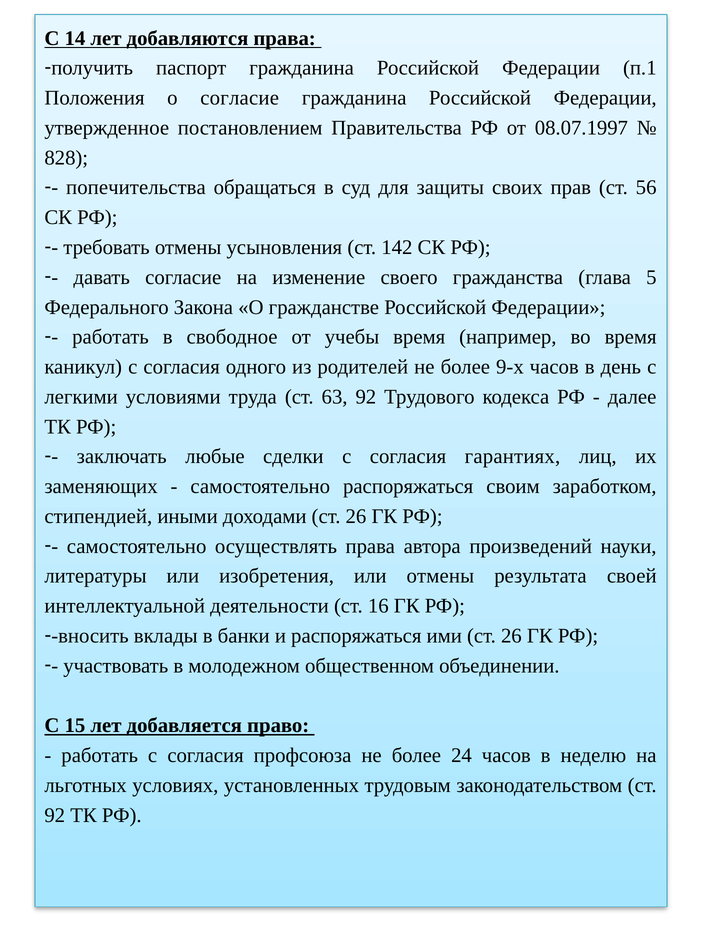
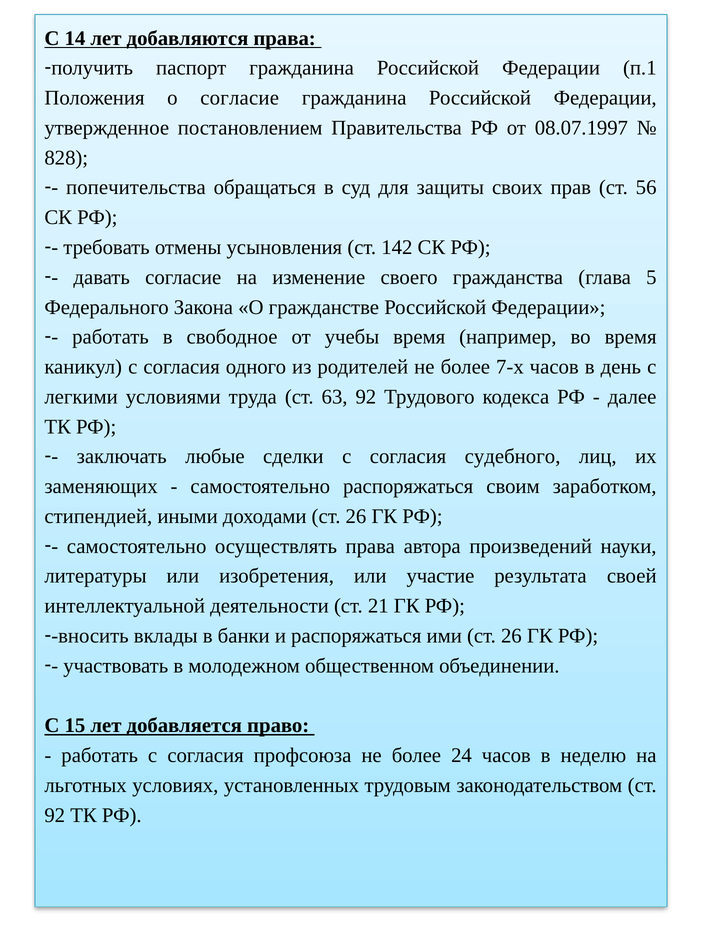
9-х: 9-х -> 7-х
гарантиях: гарантиях -> судебного
или отмены: отмены -> участие
16: 16 -> 21
